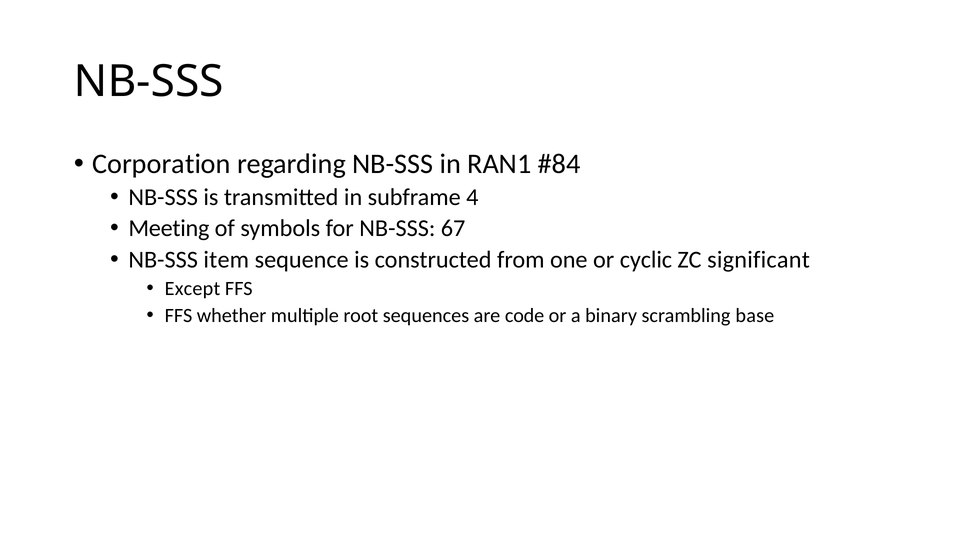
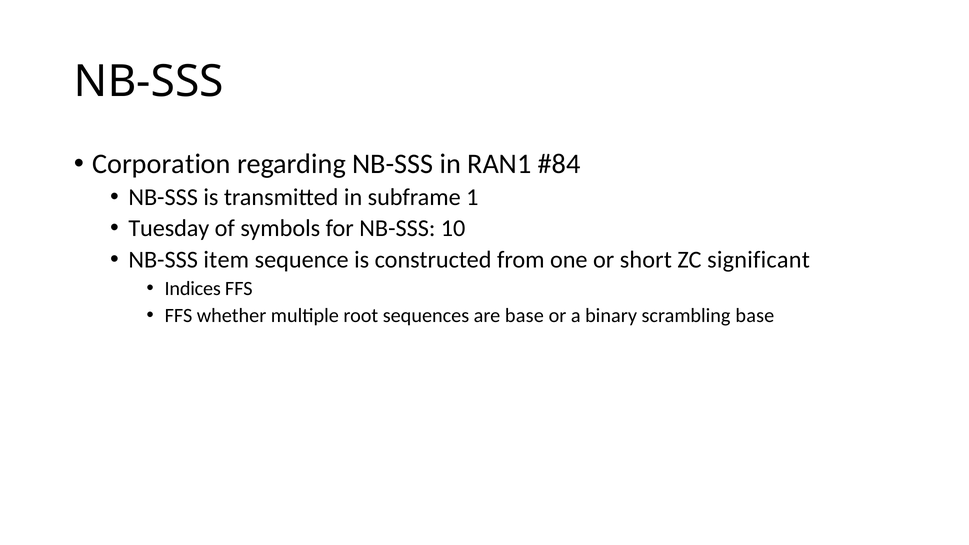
4: 4 -> 1
Meeting: Meeting -> Tuesday
67: 67 -> 10
cyclic: cyclic -> short
Except: Except -> Indices
are code: code -> base
